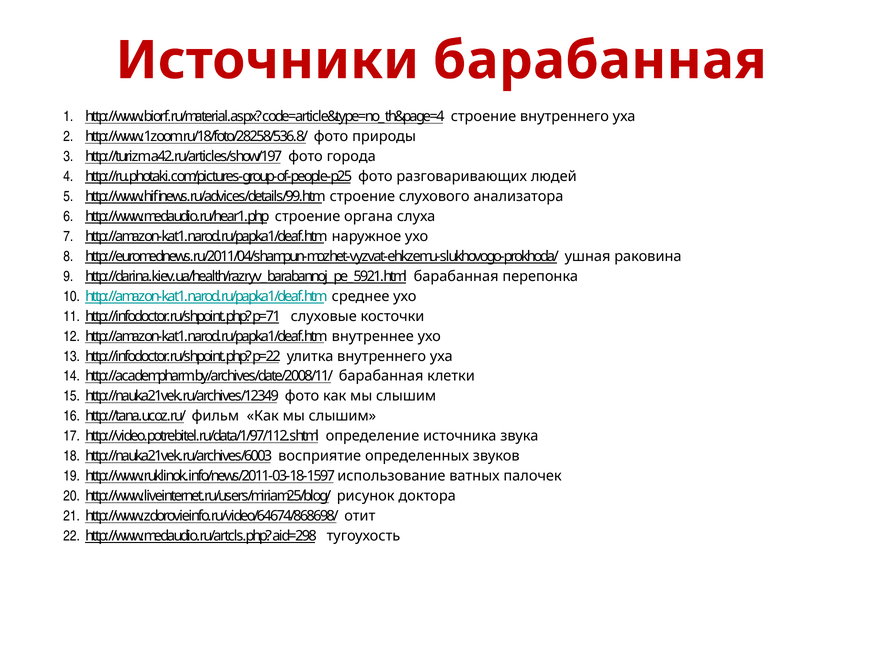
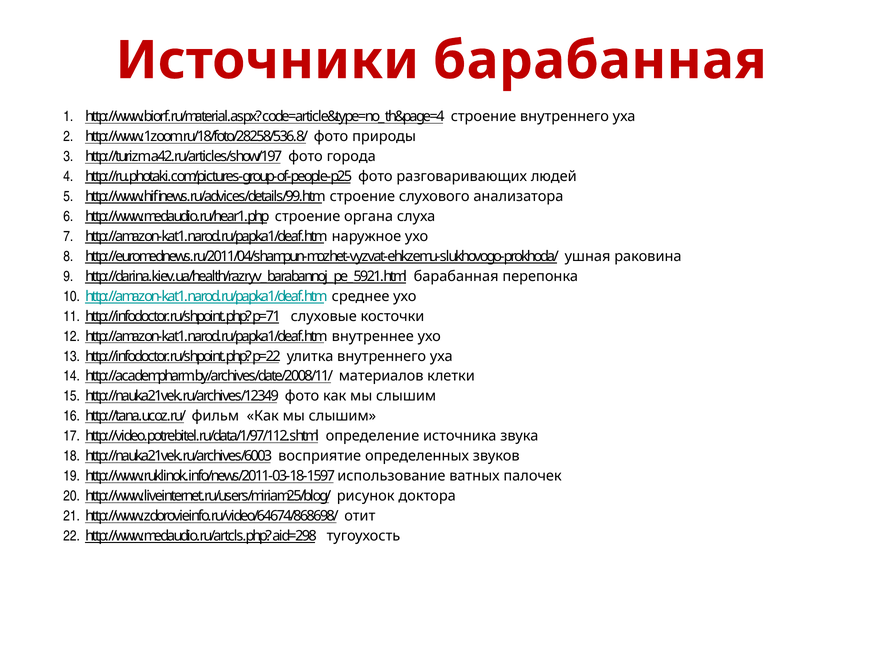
http://academpharm.by/archives/date/2008/11/ барабанная: барабанная -> материалов
